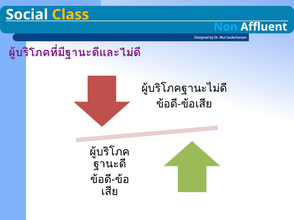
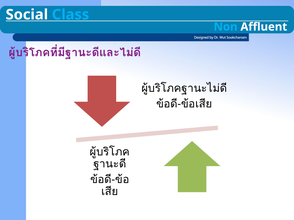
Class colour: yellow -> light blue
